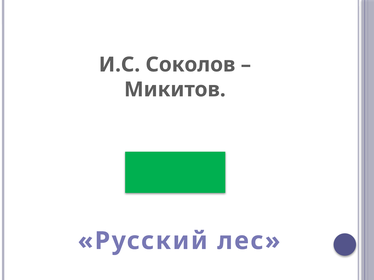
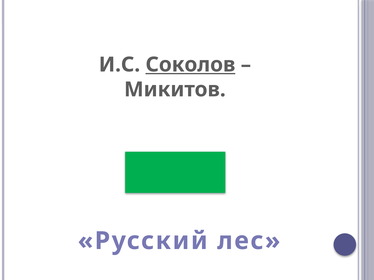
Соколов underline: none -> present
